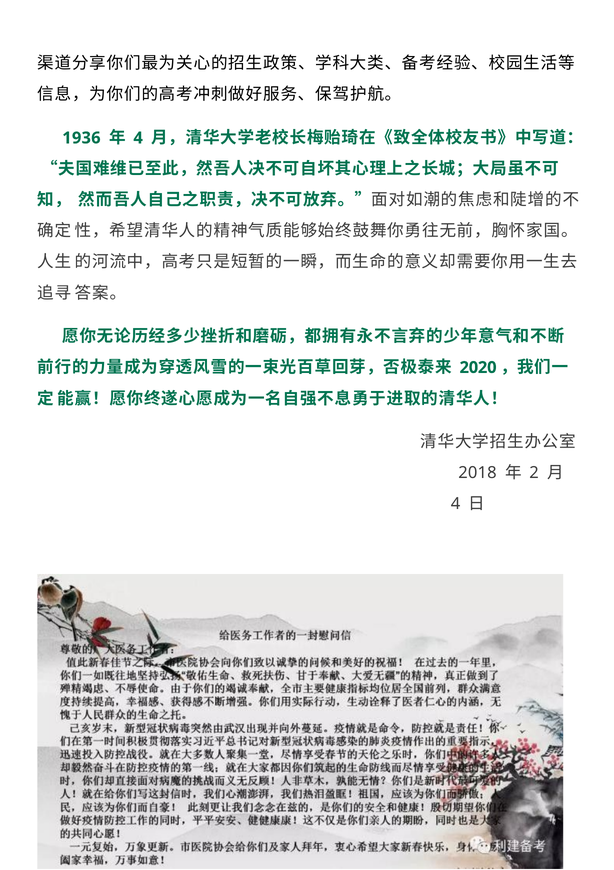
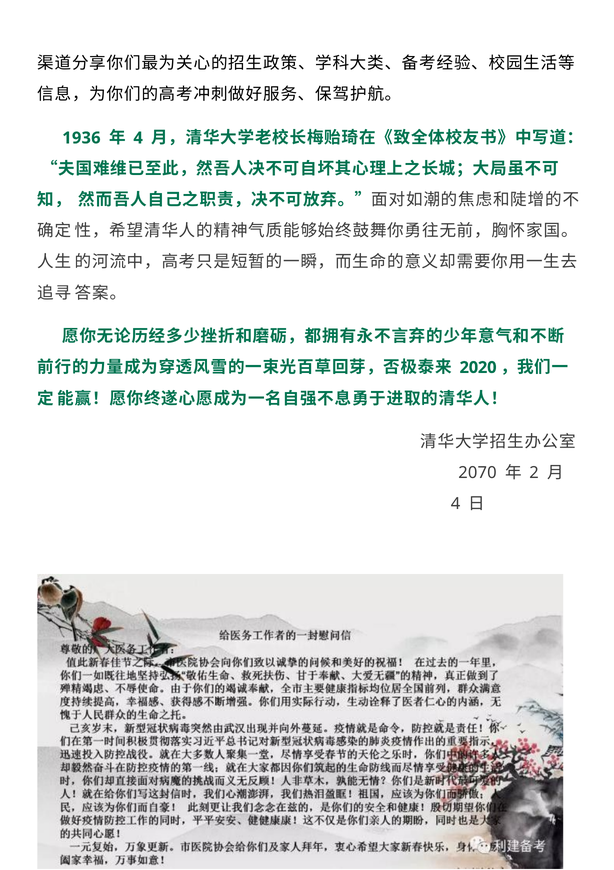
2018: 2018 -> 2070
